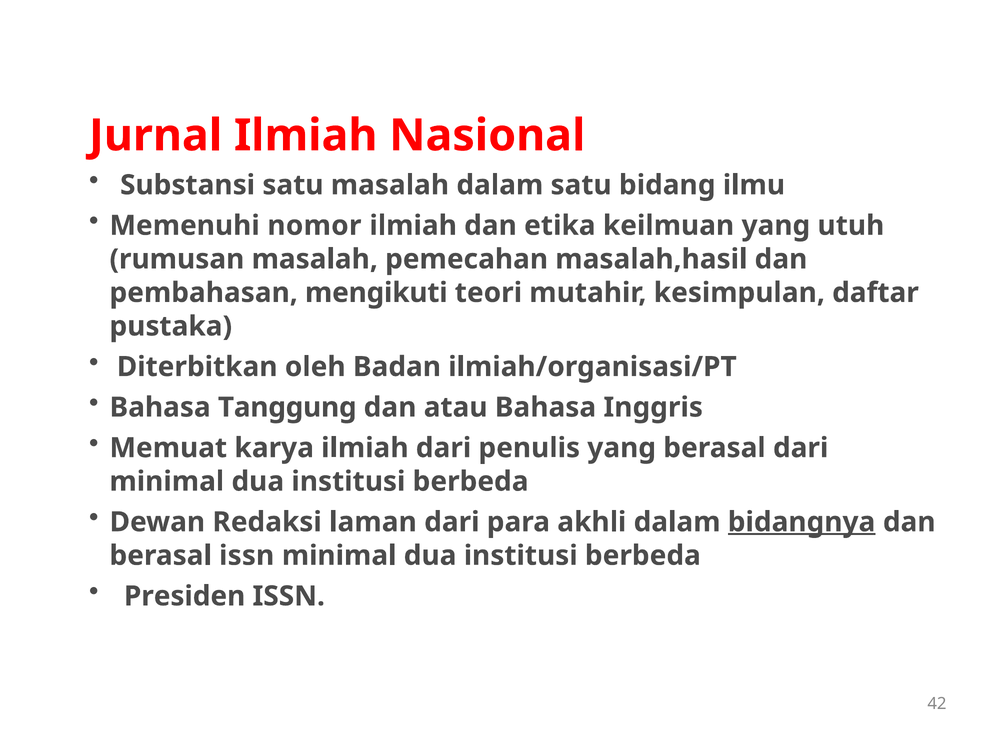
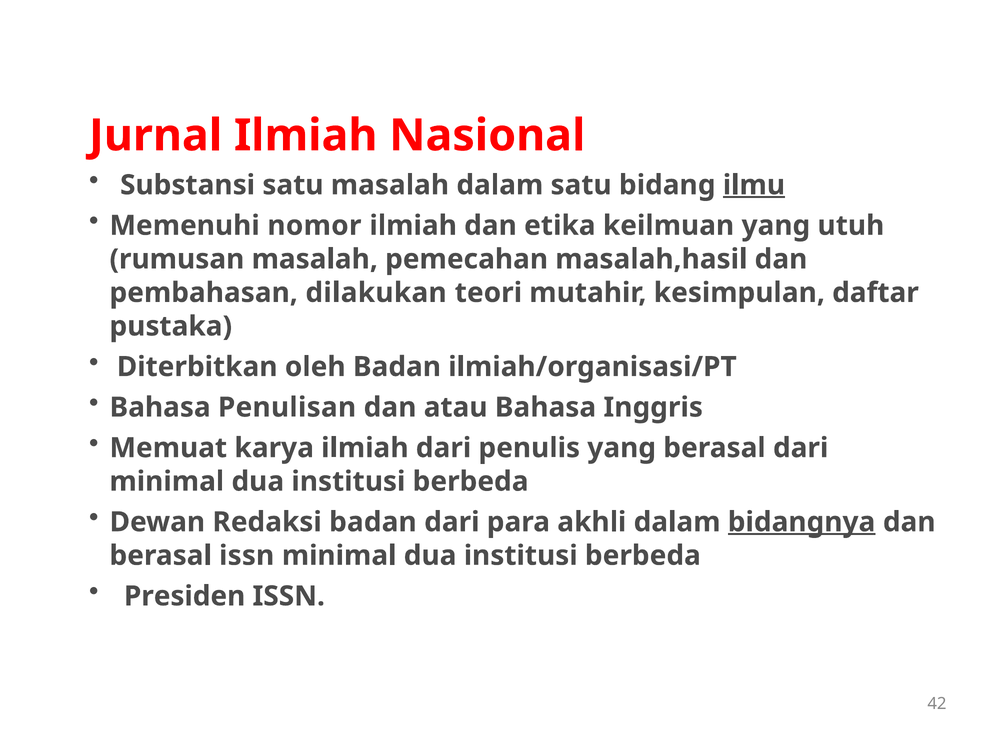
ilmu underline: none -> present
mengikuti: mengikuti -> dilakukan
Tanggung: Tanggung -> Penulisan
Redaksi laman: laman -> badan
